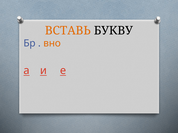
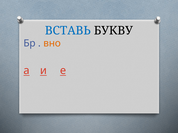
ВСТАВЬ colour: orange -> blue
